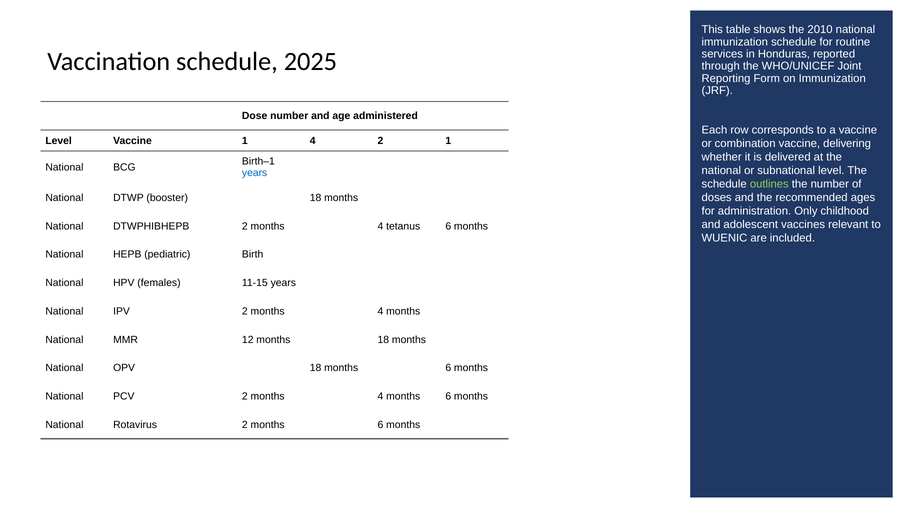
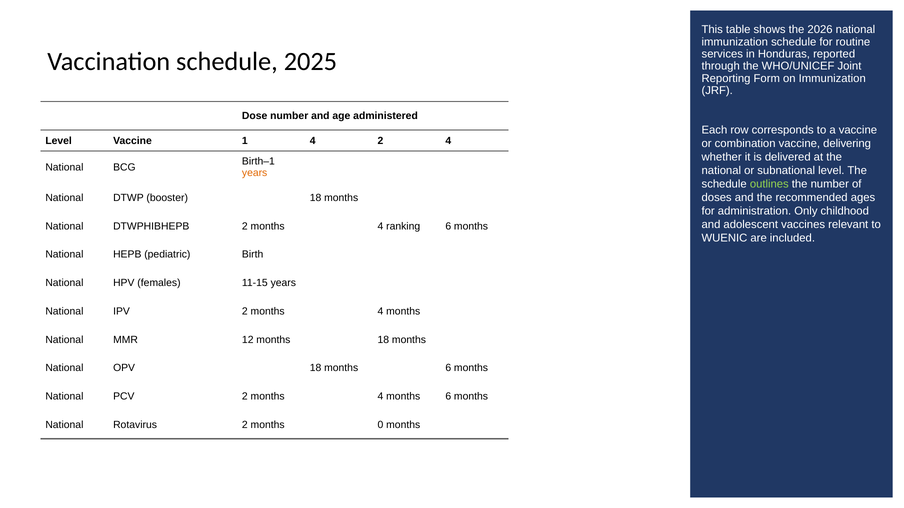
2010: 2010 -> 2026
2 1: 1 -> 4
years at (255, 173) colour: blue -> orange
tetanus: tetanus -> ranking
2 months 6: 6 -> 0
